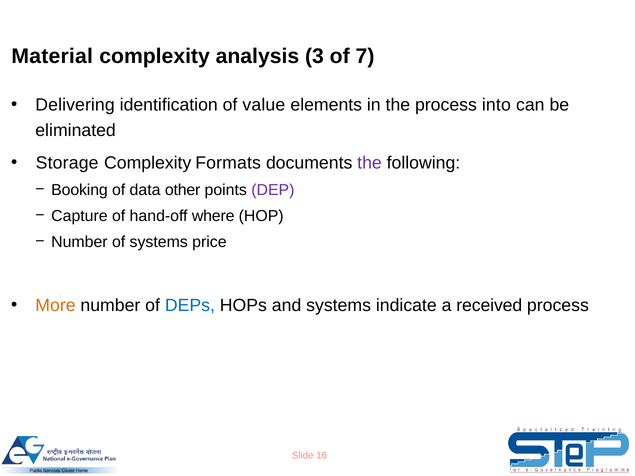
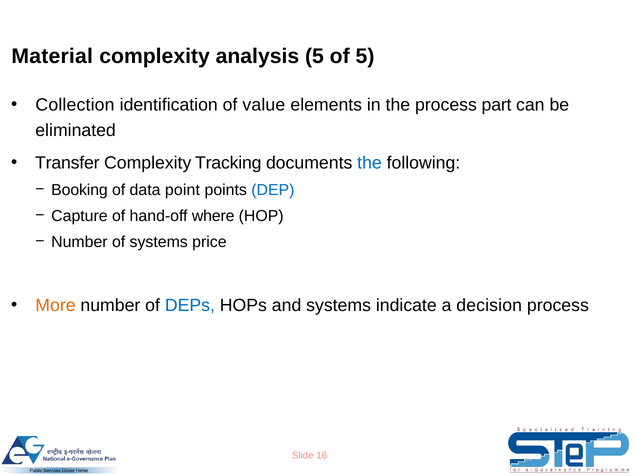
analysis 3: 3 -> 5
of 7: 7 -> 5
Delivering: Delivering -> Collection
into: into -> part
Storage: Storage -> Transfer
Formats: Formats -> Tracking
the at (370, 163) colour: purple -> blue
other: other -> point
DEP colour: purple -> blue
received: received -> decision
